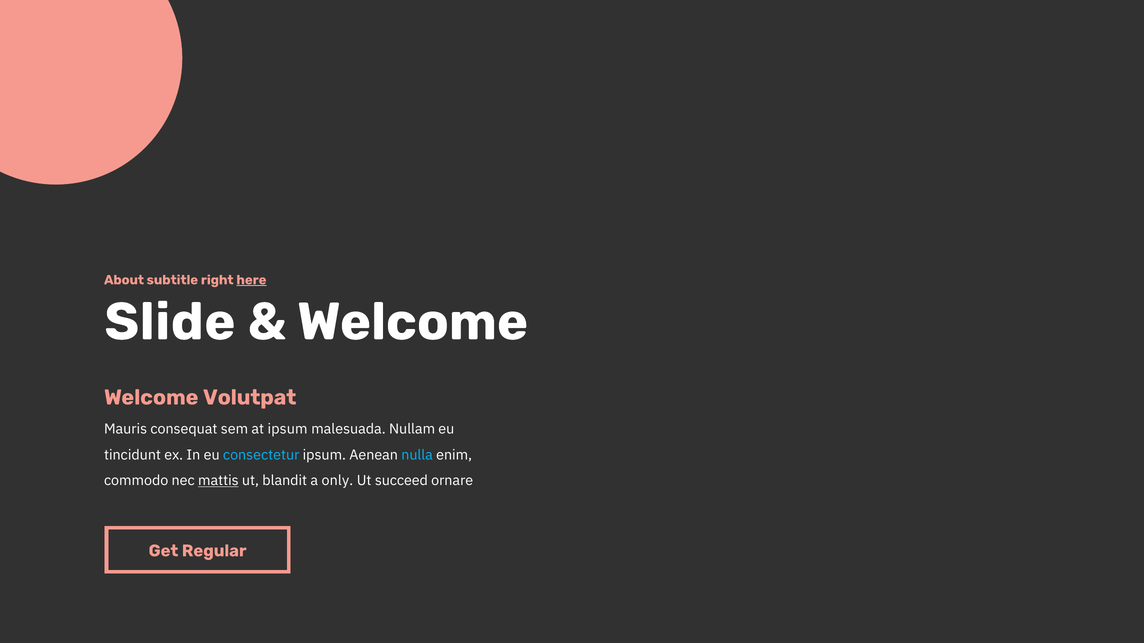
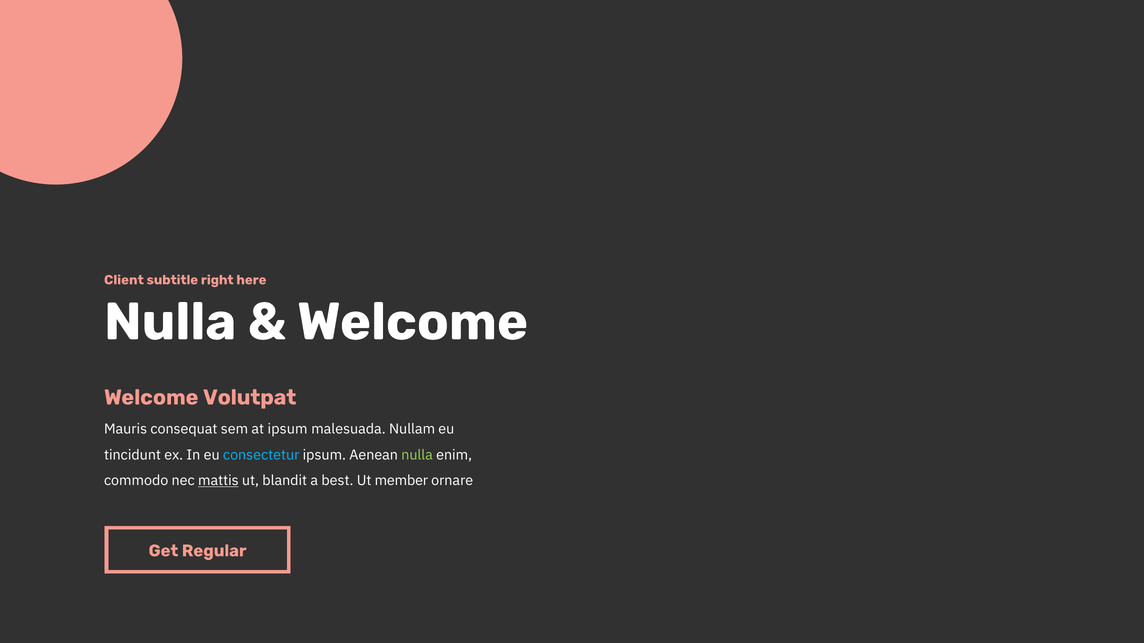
About: About -> Client
here underline: present -> none
Slide at (170, 322): Slide -> Nulla
nulla at (417, 455) colour: light blue -> light green
only: only -> best
succeed: succeed -> member
